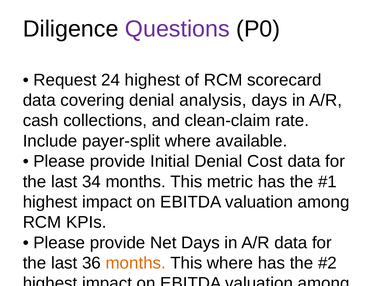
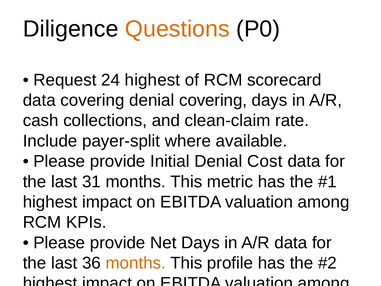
Questions colour: purple -> orange
denial analysis: analysis -> covering
34: 34 -> 31
This where: where -> profile
